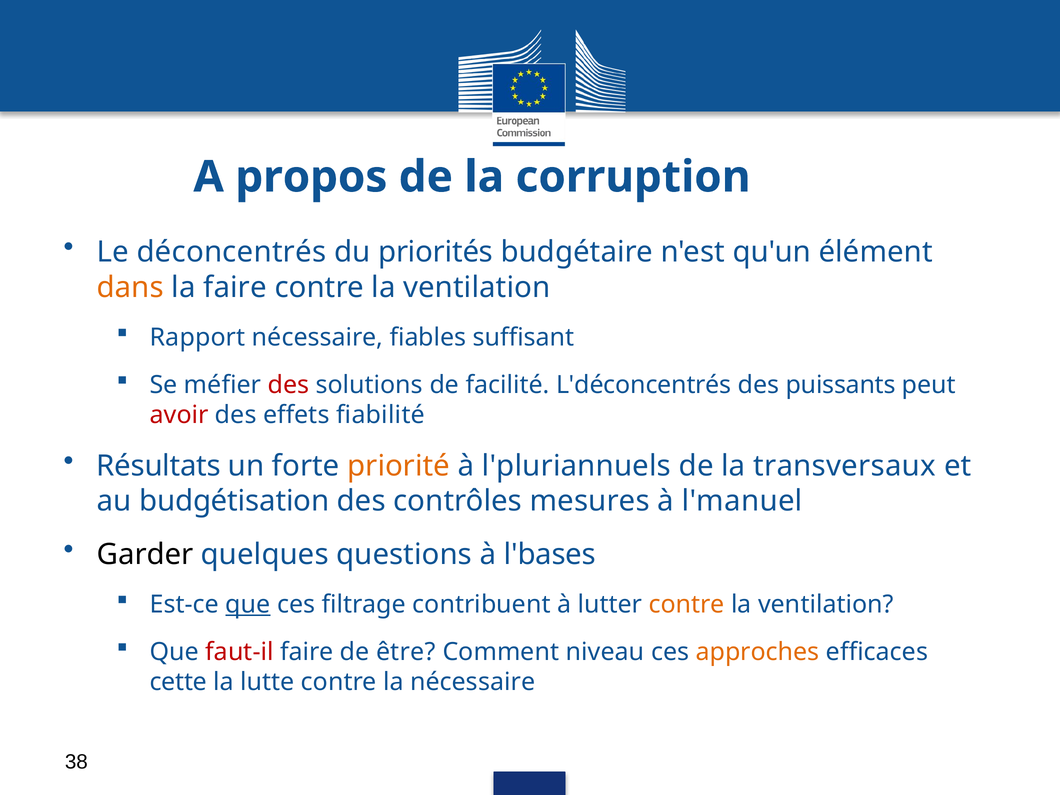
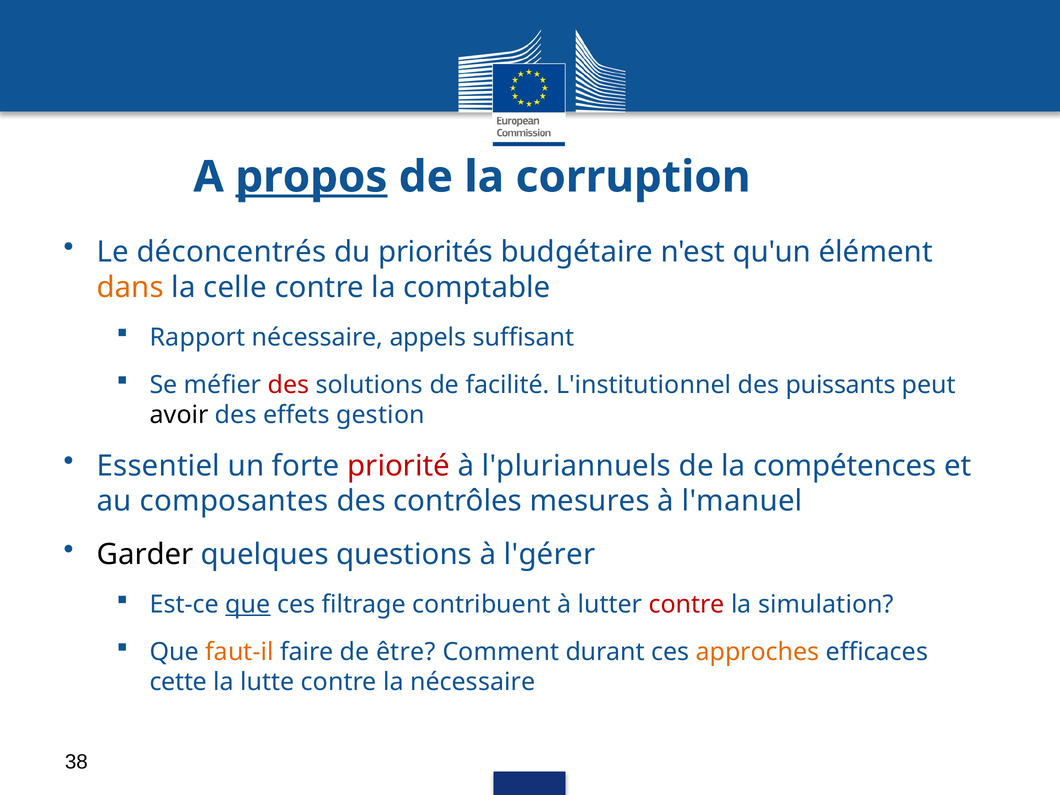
propos underline: none -> present
la faire: faire -> celle
ventilation at (477, 287): ventilation -> comptable
fiables: fiables -> appels
L'déconcentrés: L'déconcentrés -> L'institutionnel
avoir colour: red -> black
fiabilité: fiabilité -> gestion
Résultats: Résultats -> Essentiel
priorité colour: orange -> red
transversaux: transversaux -> compétences
budgétisation: budgétisation -> composantes
l'bases: l'bases -> l'gérer
contre at (687, 604) colour: orange -> red
ventilation at (826, 604): ventilation -> simulation
faut-il colour: red -> orange
niveau: niveau -> durant
